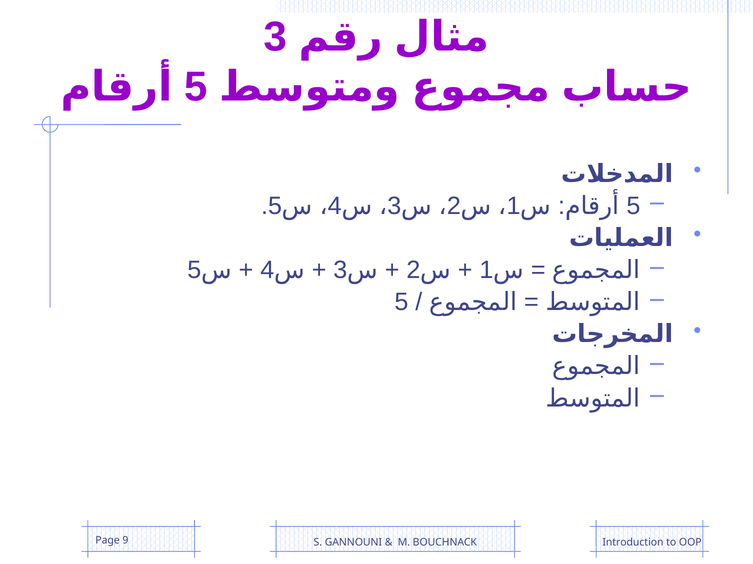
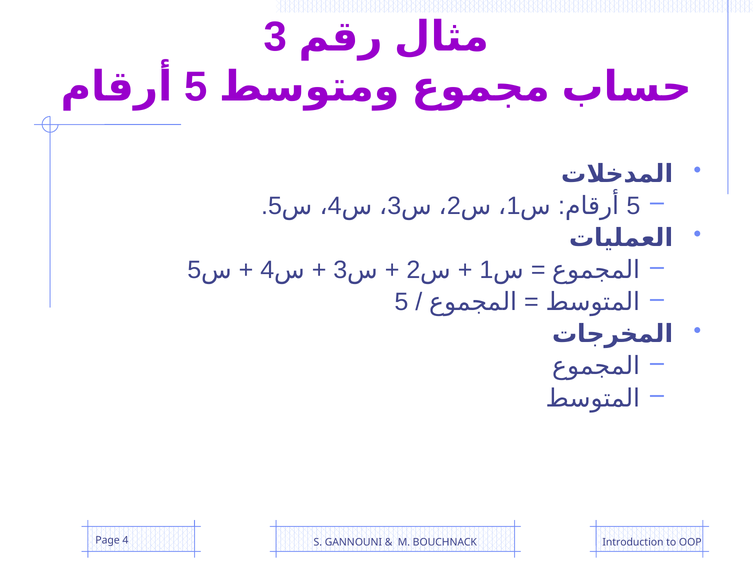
Page 9: 9 -> 4
